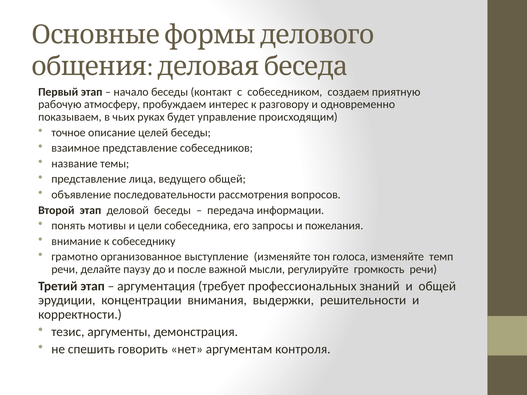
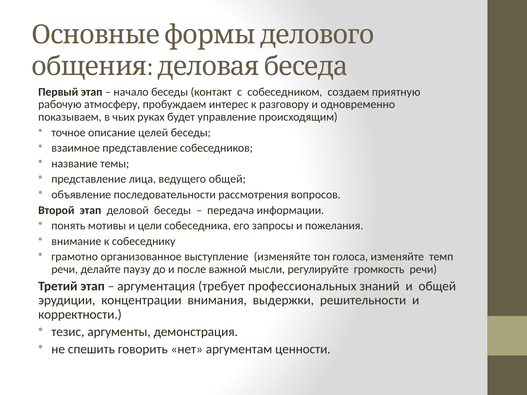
контроля: контроля -> ценности
